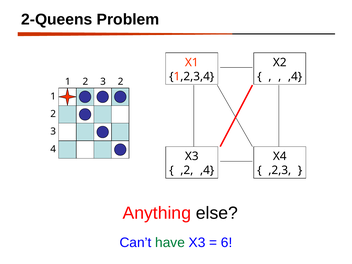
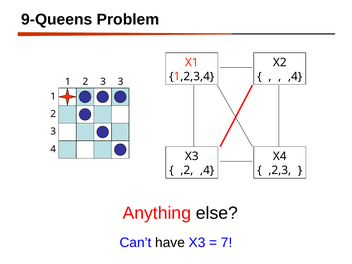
2-Queens: 2-Queens -> 9-Queens
2 2: 2 -> 3
have colour: green -> black
6: 6 -> 7
